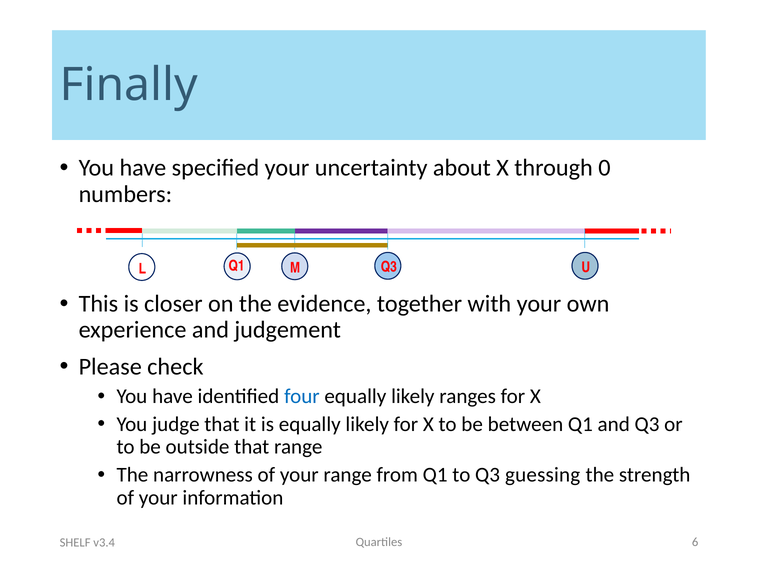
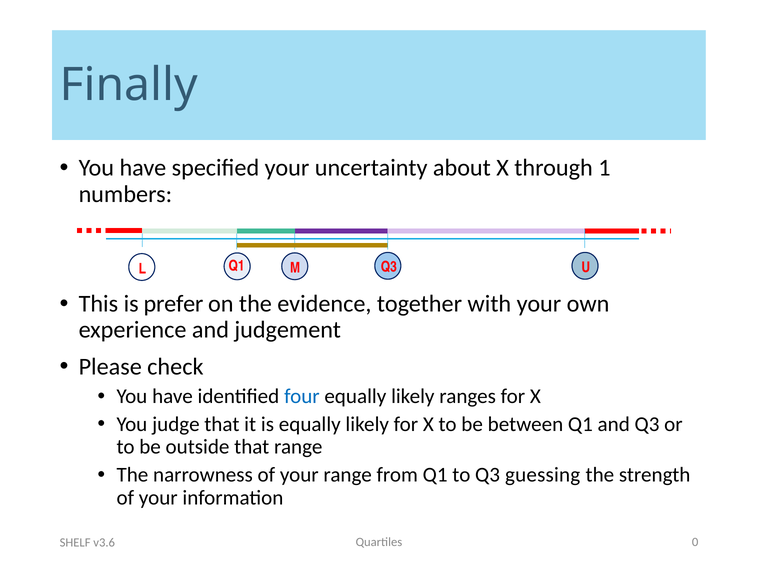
0: 0 -> 1
closer: closer -> prefer
6: 6 -> 0
v3.4: v3.4 -> v3.6
